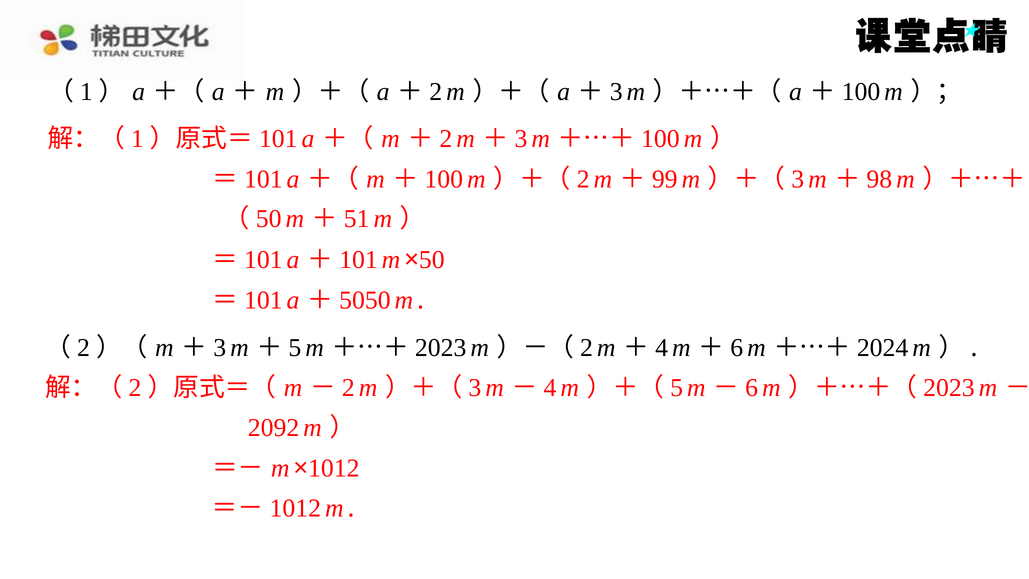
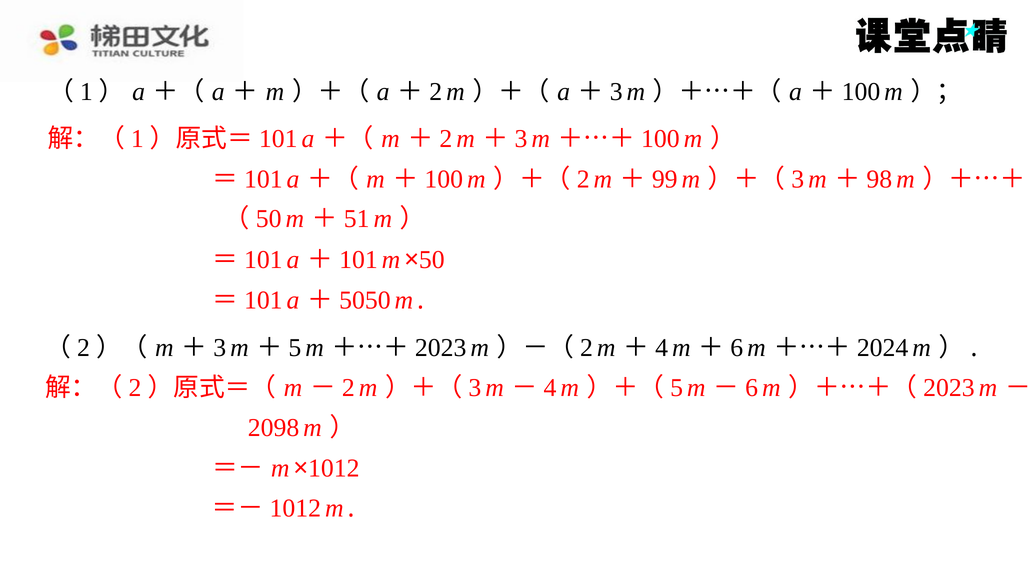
2092: 2092 -> 2098
